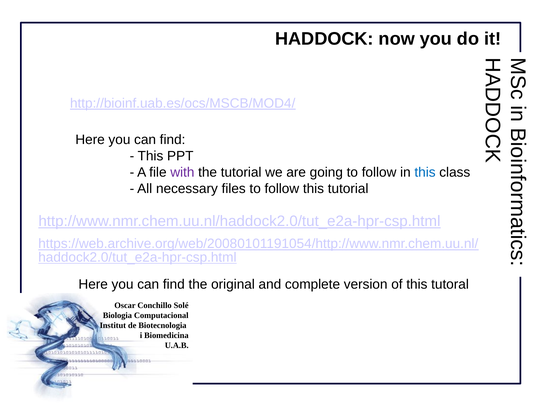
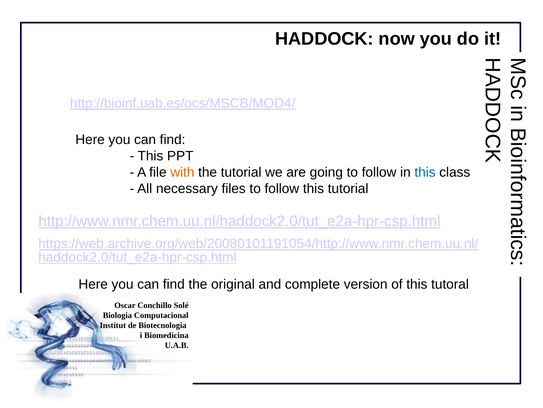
with colour: purple -> orange
